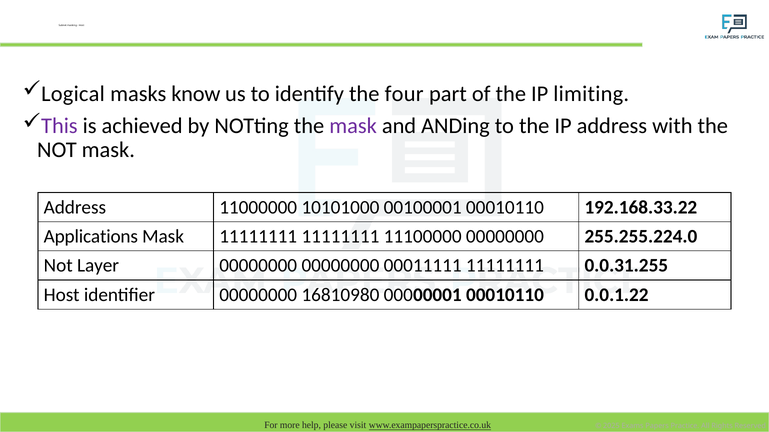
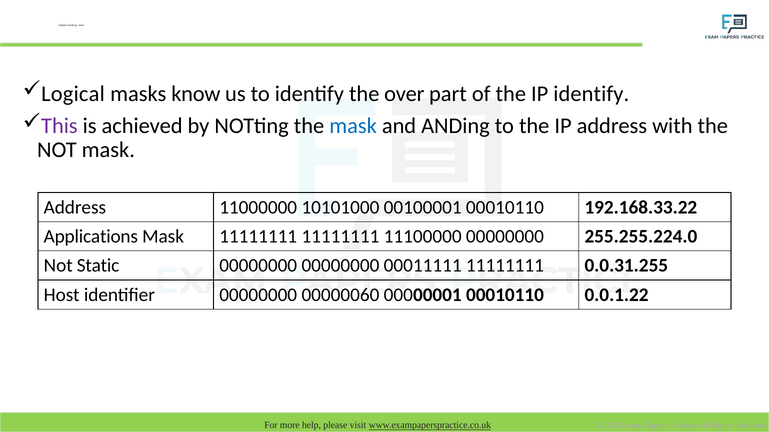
four: four -> over
IP limiting: limiting -> identify
mask at (353, 126) colour: purple -> blue
Layer: Layer -> Static
16810980: 16810980 -> 00000060
